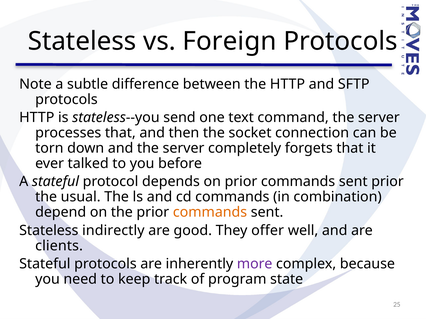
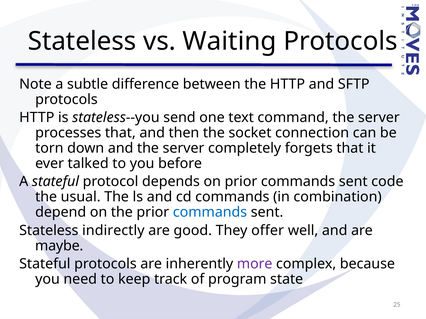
Foreign: Foreign -> Waiting
sent prior: prior -> code
commands at (210, 213) colour: orange -> blue
clients: clients -> maybe
